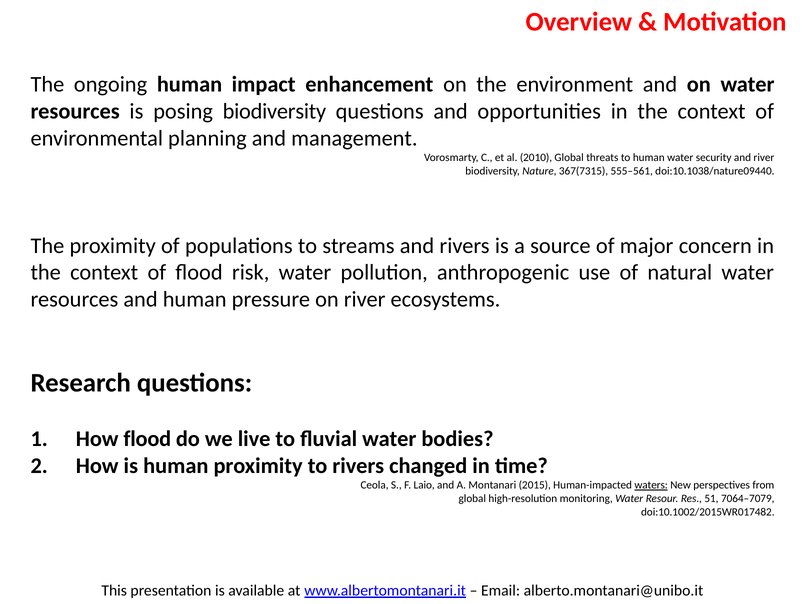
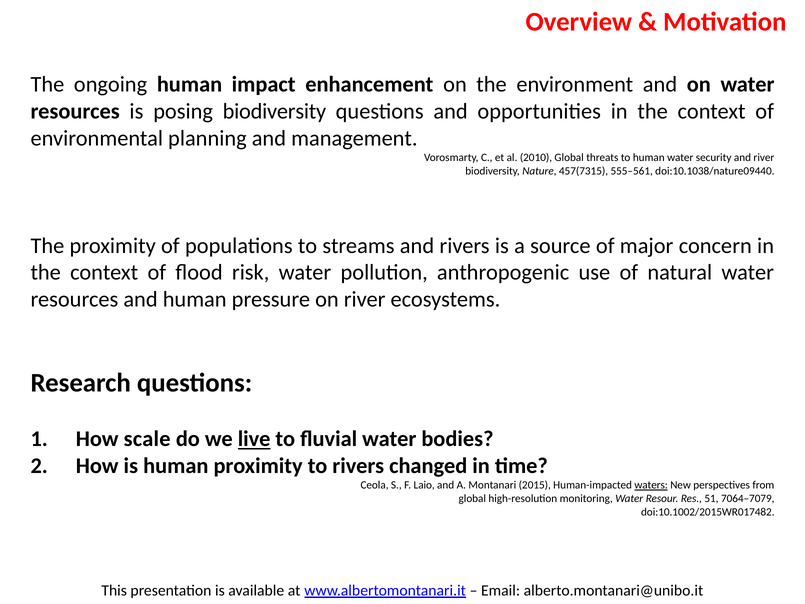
367(7315: 367(7315 -> 457(7315
How flood: flood -> scale
live underline: none -> present
